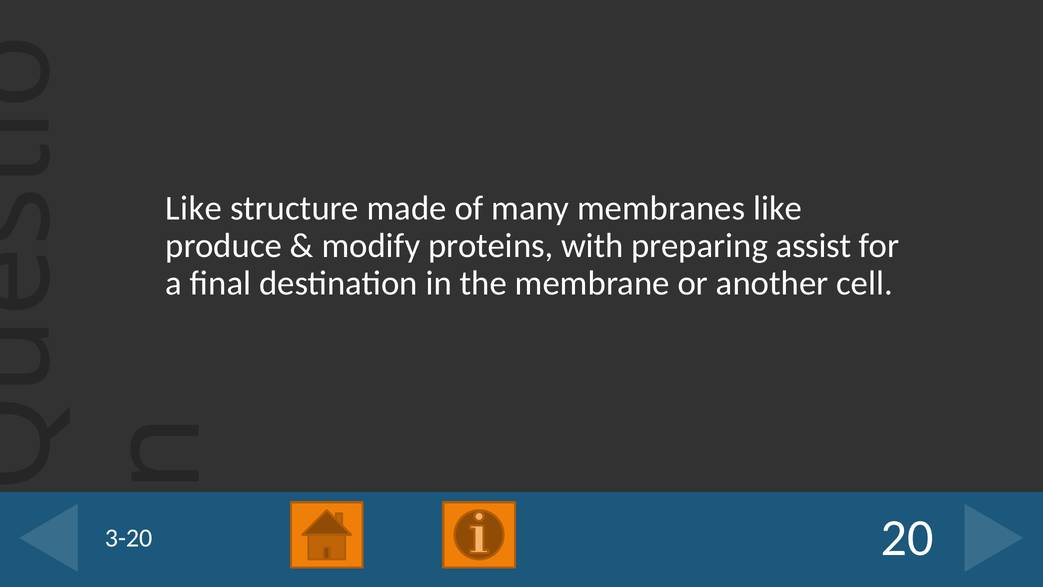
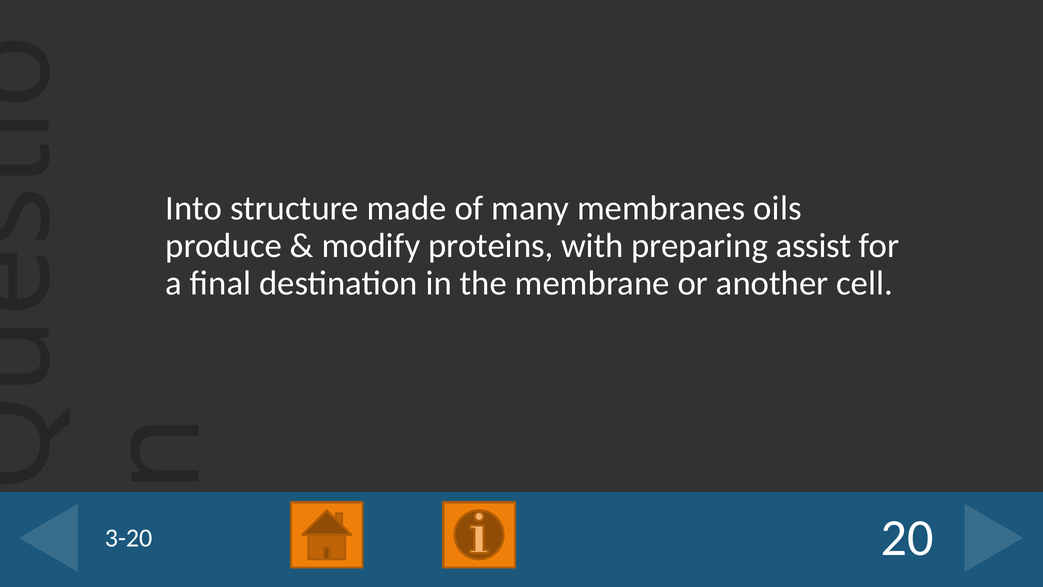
Like at (194, 208): Like -> Into
membranes like: like -> oils
